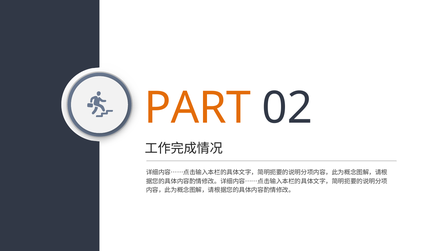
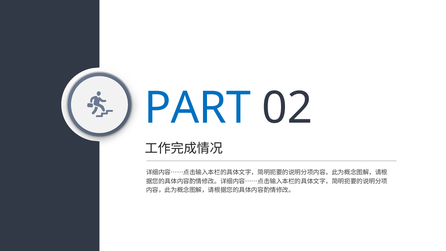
PART colour: orange -> blue
